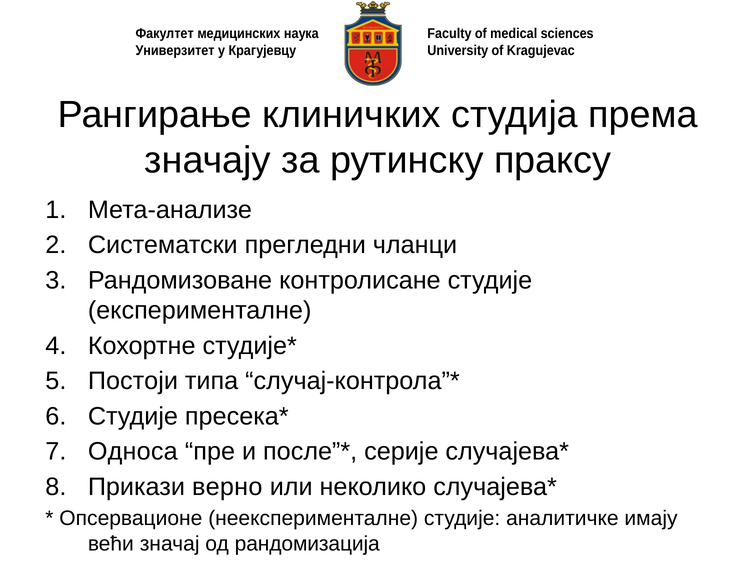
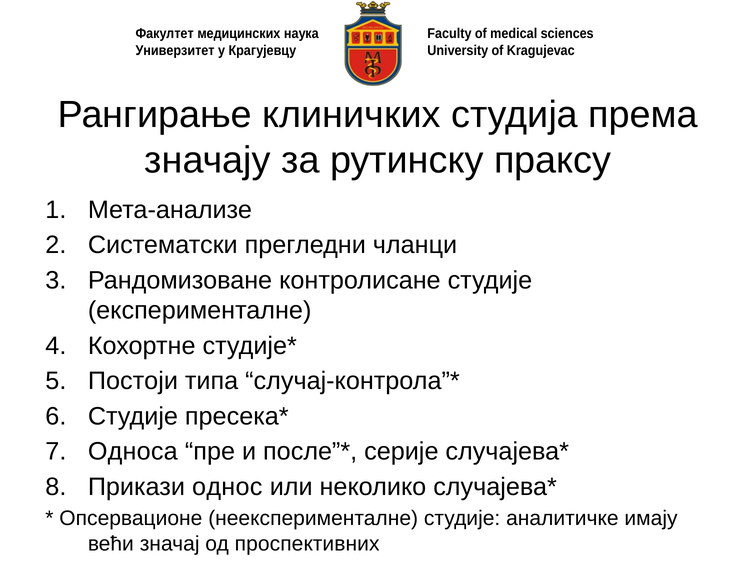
верно: верно -> однос
рандомизација: рандомизација -> проспективних
